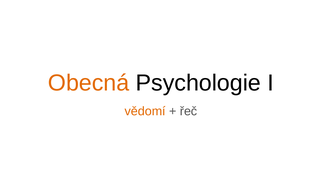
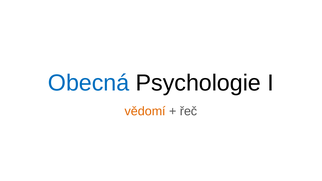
Obecná colour: orange -> blue
